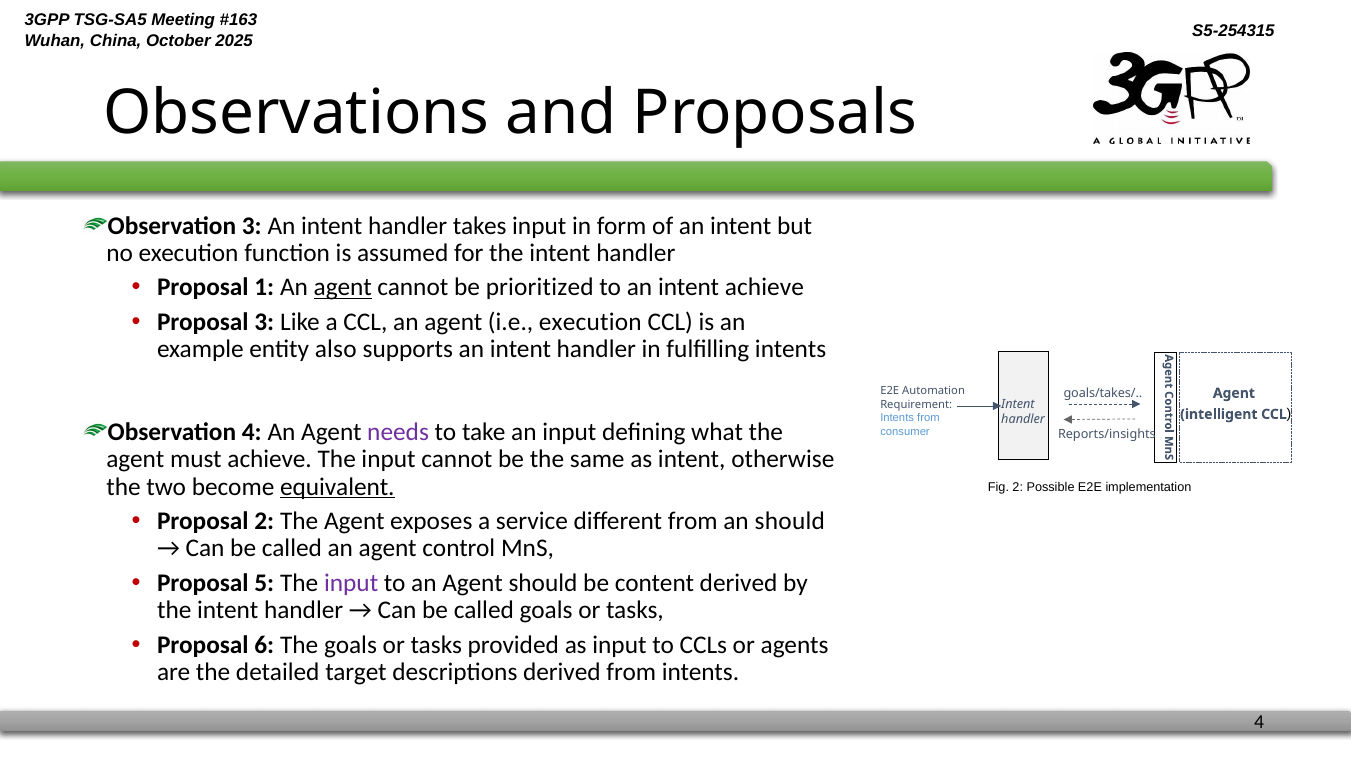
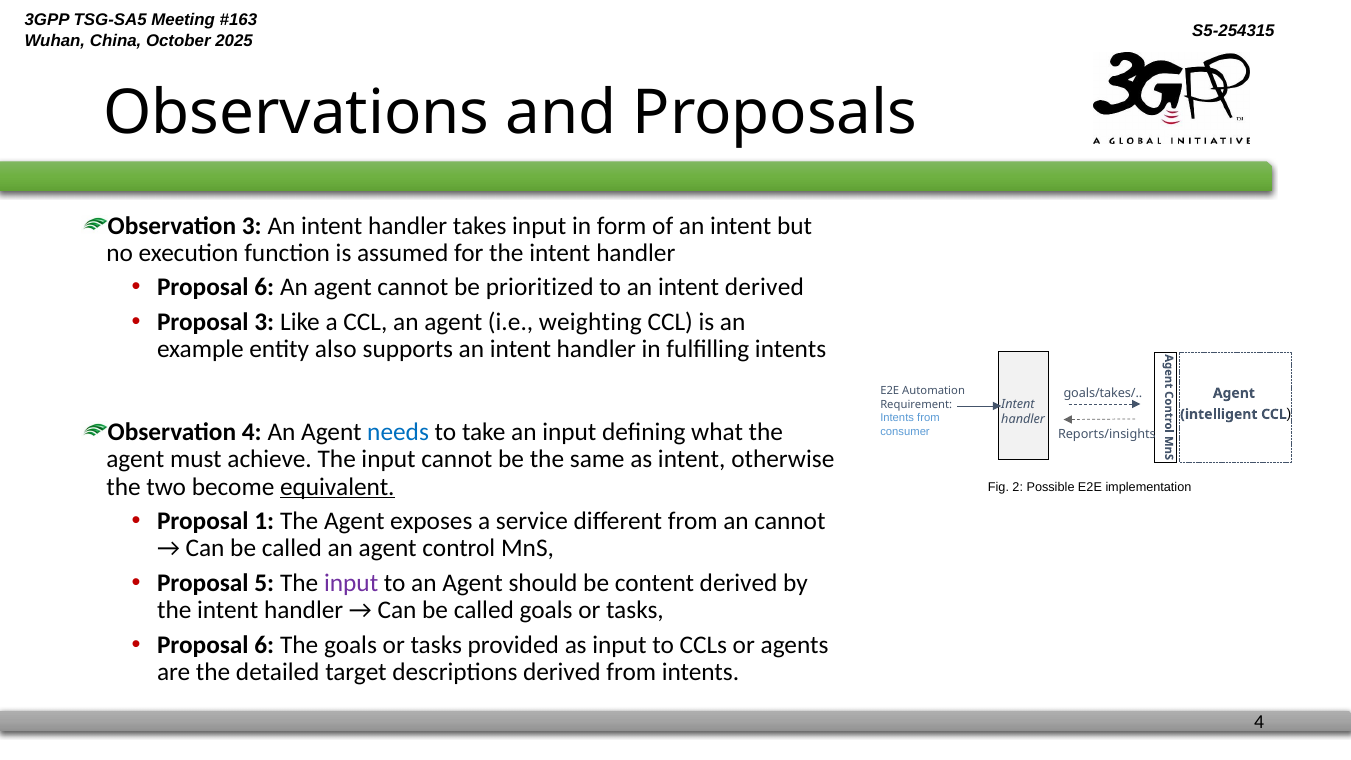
1 at (264, 287): 1 -> 6
agent at (343, 287) underline: present -> none
intent achieve: achieve -> derived
i.e execution: execution -> weighting
needs colour: purple -> blue
Proposal 2: 2 -> 1
an should: should -> cannot
